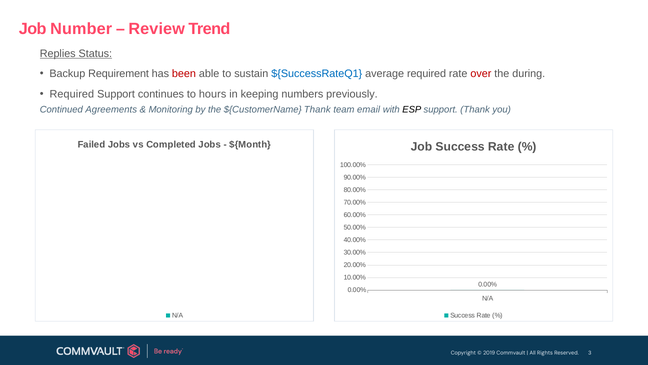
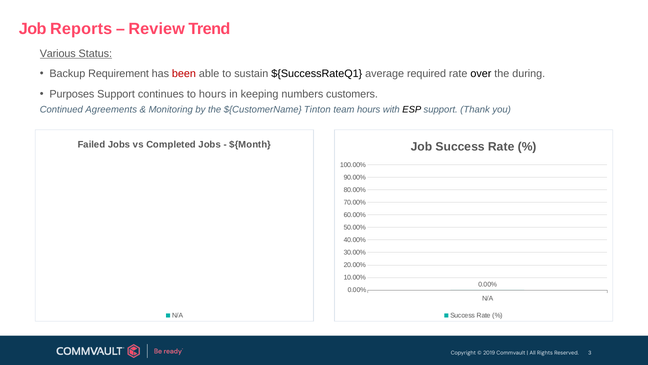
Number: Number -> Reports
Replies: Replies -> Various
${SuccessRateQ1 colour: blue -> black
over colour: red -> black
Required at (72, 94): Required -> Purposes
previously: previously -> customers
${CustomerName Thank: Thank -> Tinton
team email: email -> hours
